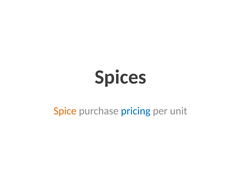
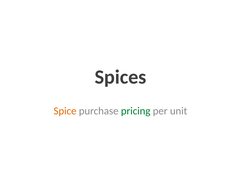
pricing colour: blue -> green
